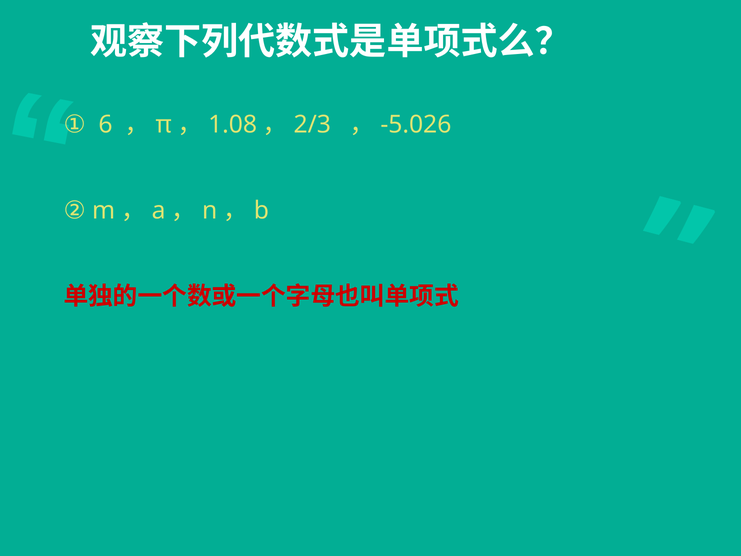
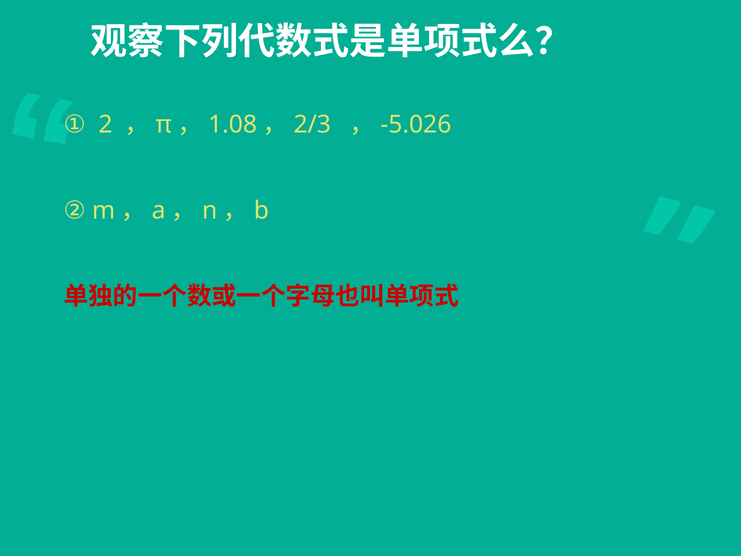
6: 6 -> 2
